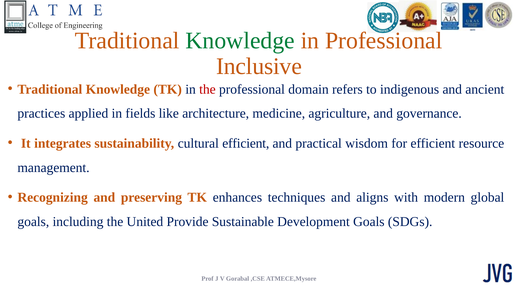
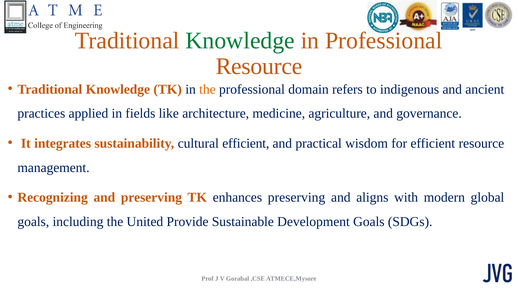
Inclusive at (259, 66): Inclusive -> Resource
the at (207, 89) colour: red -> orange
enhances techniques: techniques -> preserving
